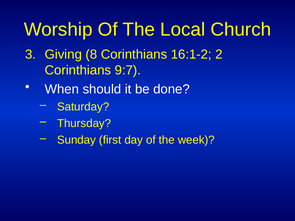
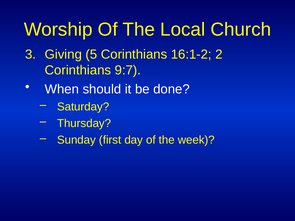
8: 8 -> 5
